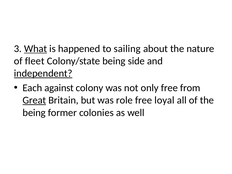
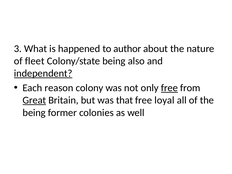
What underline: present -> none
sailing: sailing -> author
side: side -> also
against: against -> reason
free at (169, 88) underline: none -> present
role: role -> that
